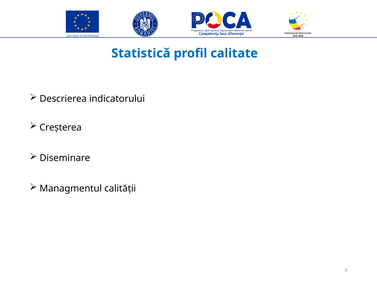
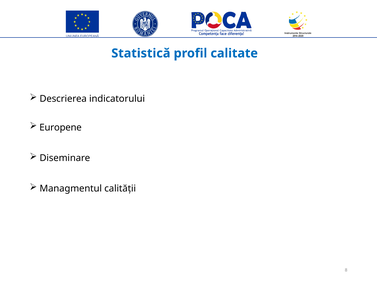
Creșterea: Creșterea -> Europene
